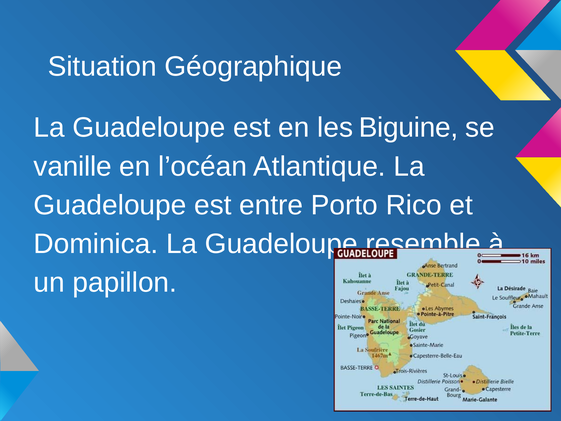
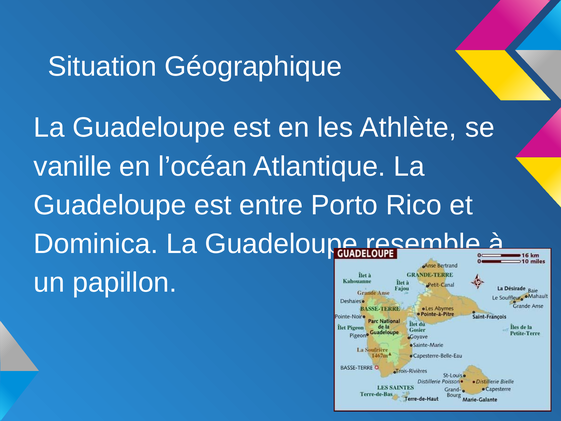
Biguine: Biguine -> Athlète
